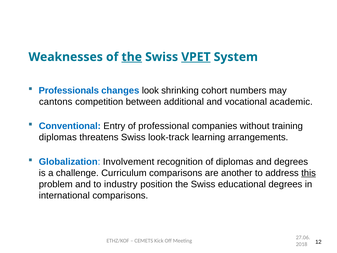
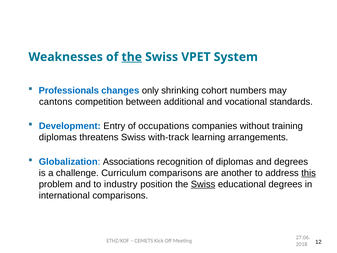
VPET underline: present -> none
look: look -> only
academic: academic -> standards
Conventional: Conventional -> Development
professional: professional -> occupations
look-track: look-track -> with-track
Involvement: Involvement -> Associations
Swiss at (203, 184) underline: none -> present
